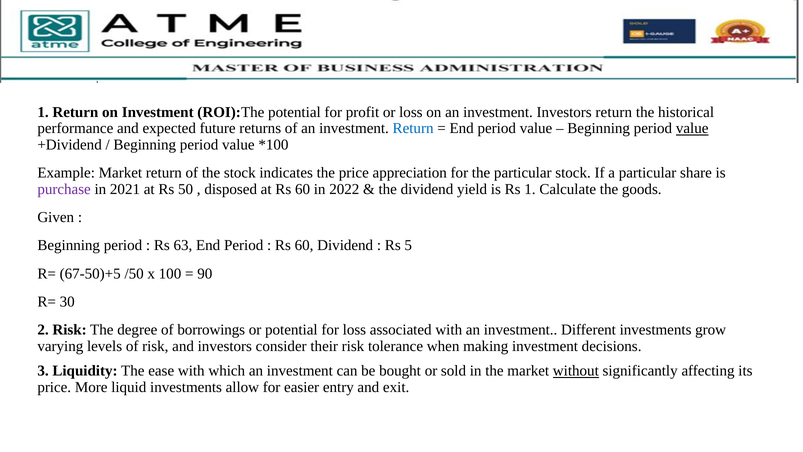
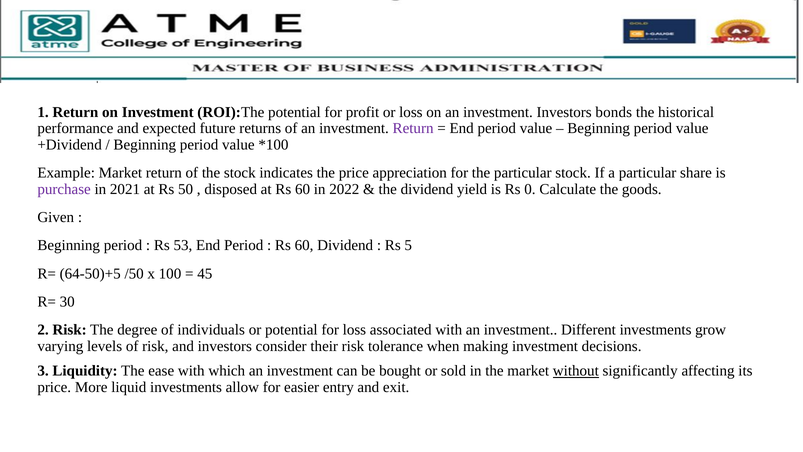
Investors return: return -> bonds
Return at (413, 128) colour: blue -> purple
value at (692, 128) underline: present -> none
Rs 1: 1 -> 0
63: 63 -> 53
67-50)+5: 67-50)+5 -> 64-50)+5
90: 90 -> 45
borrowings: borrowings -> individuals
